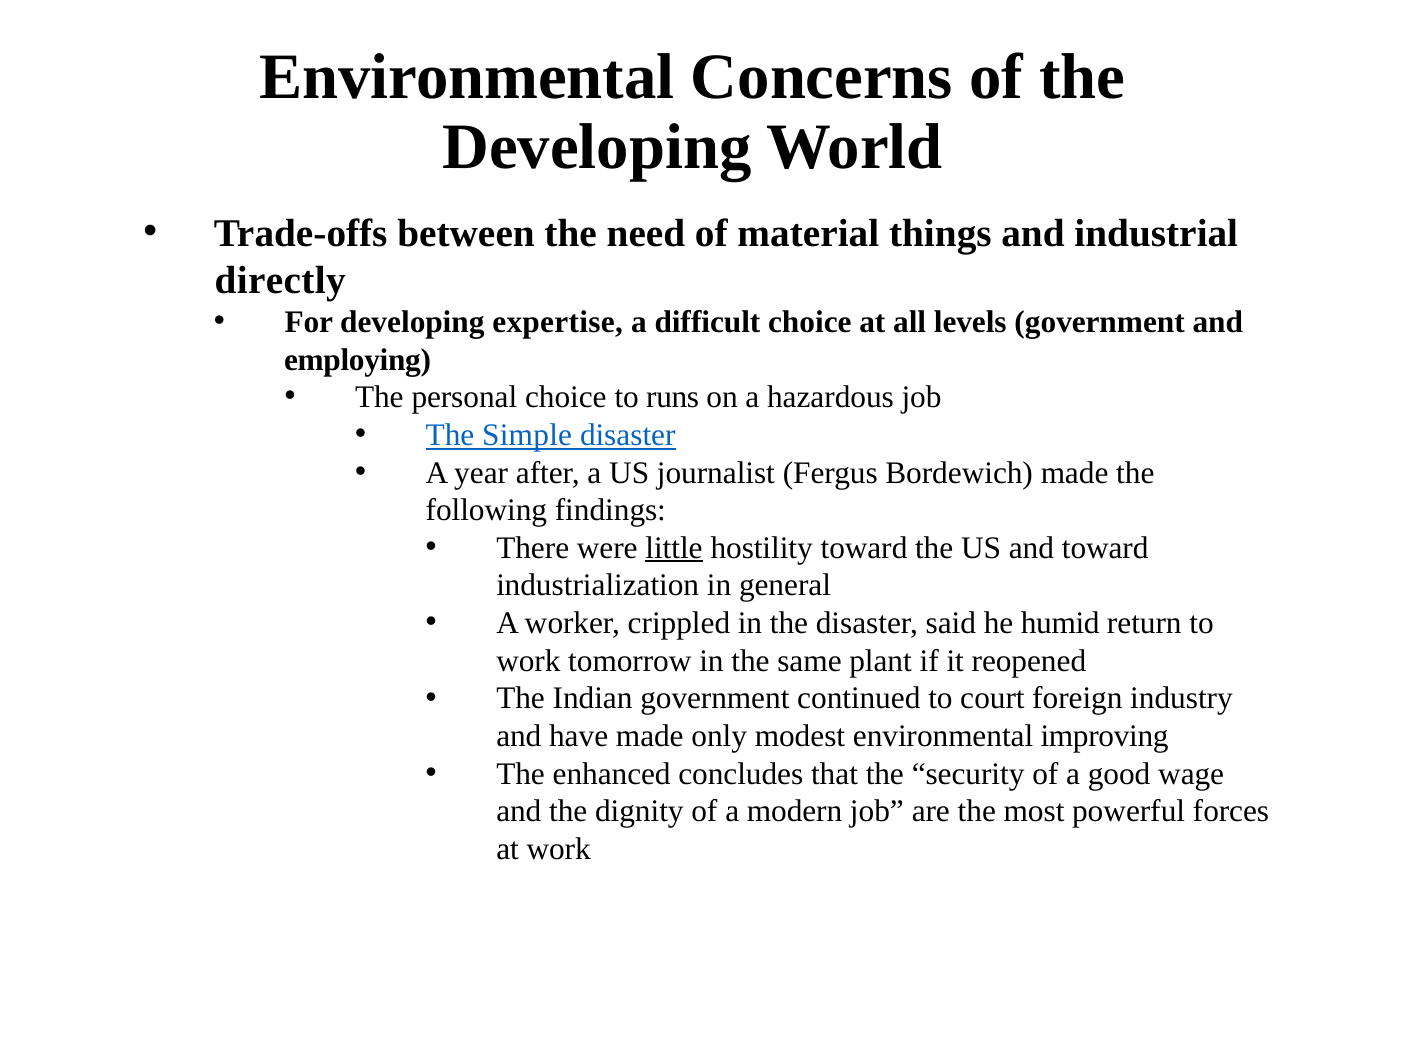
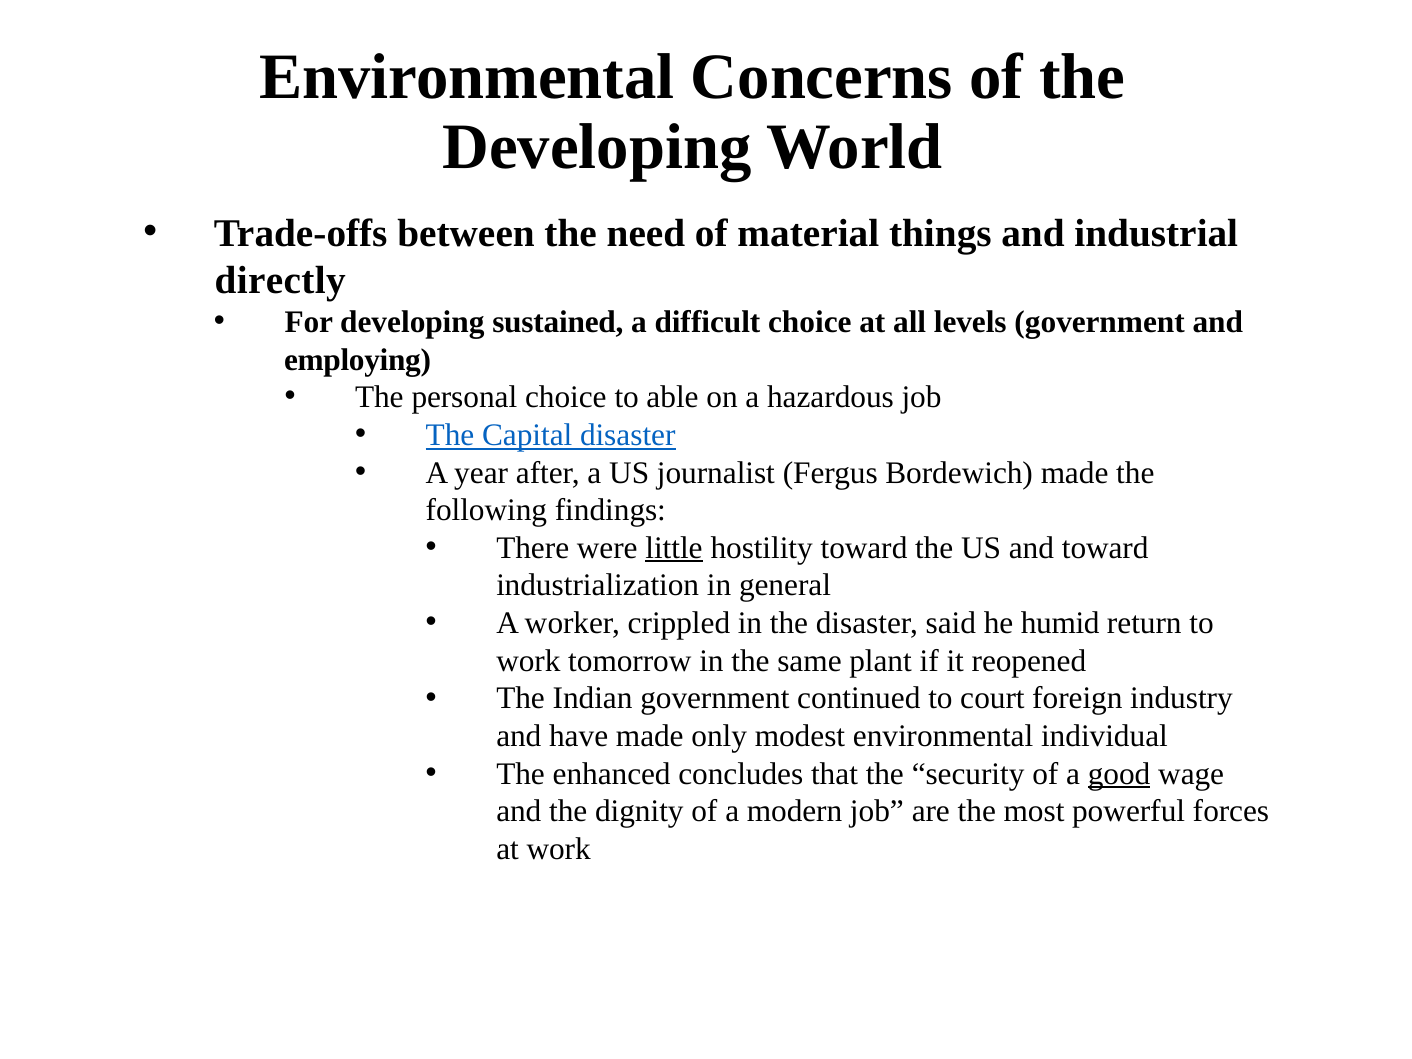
expertise: expertise -> sustained
runs: runs -> able
Simple: Simple -> Capital
improving: improving -> individual
good underline: none -> present
